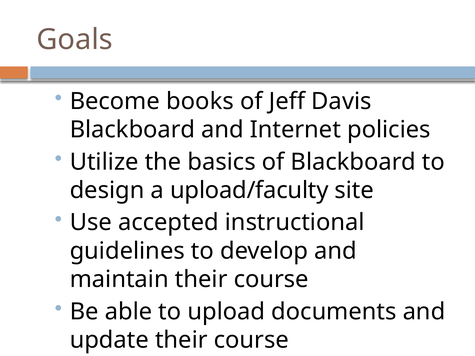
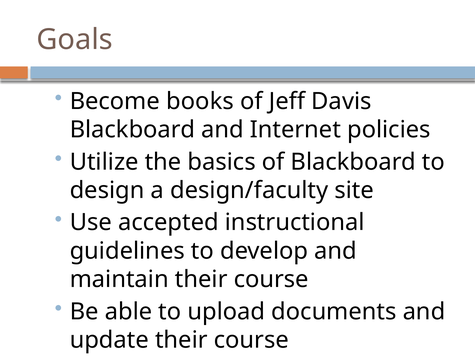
upload/faculty: upload/faculty -> design/faculty
